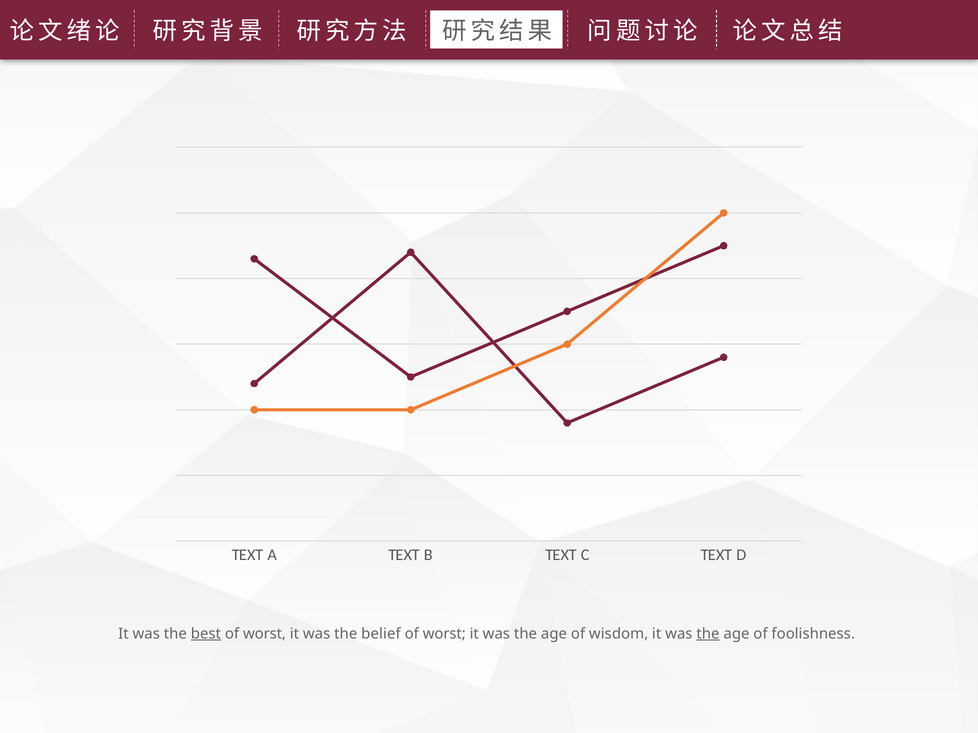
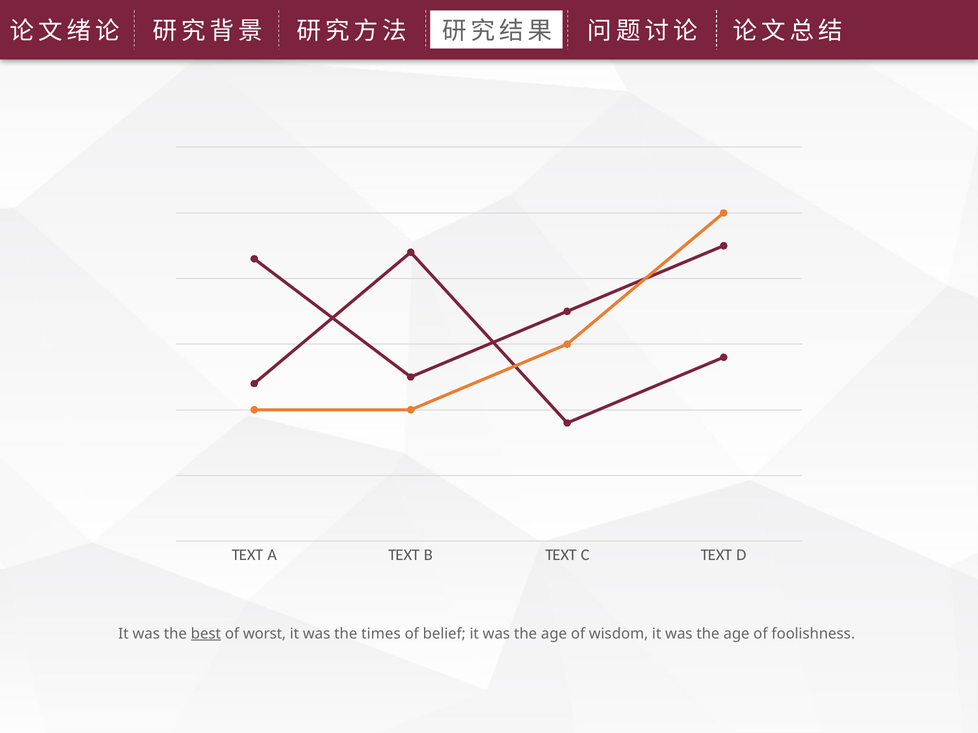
belief: belief -> times
worst at (444, 634): worst -> belief
the at (708, 634) underline: present -> none
